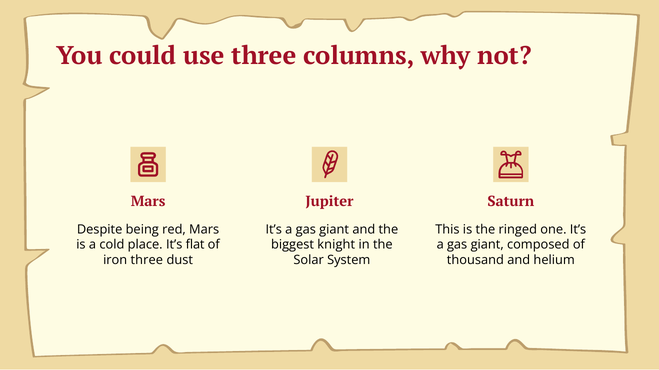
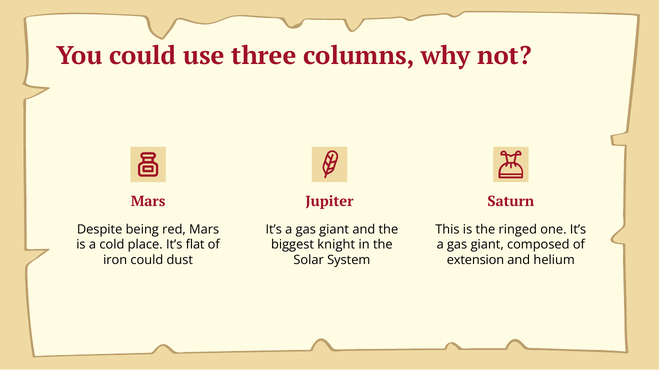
iron three: three -> could
thousand: thousand -> extension
